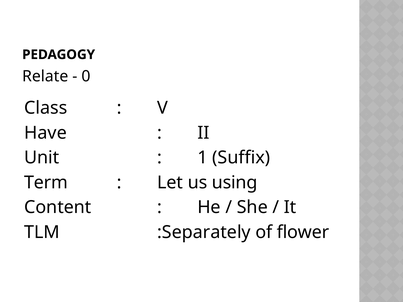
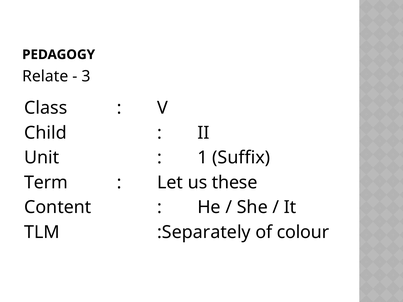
0: 0 -> 3
Have: Have -> Child
using: using -> these
flower: flower -> colour
